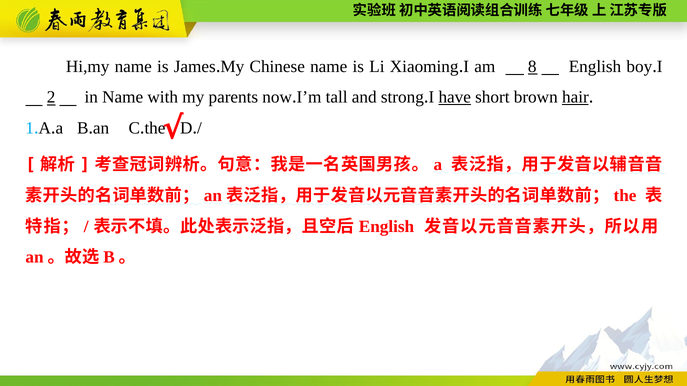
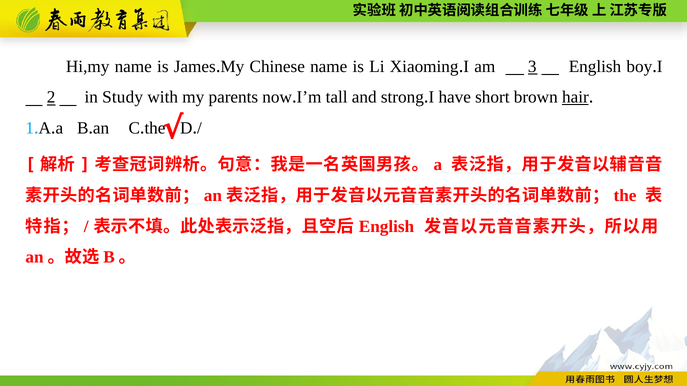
8: 8 -> 3
in Name: Name -> Study
have underline: present -> none
